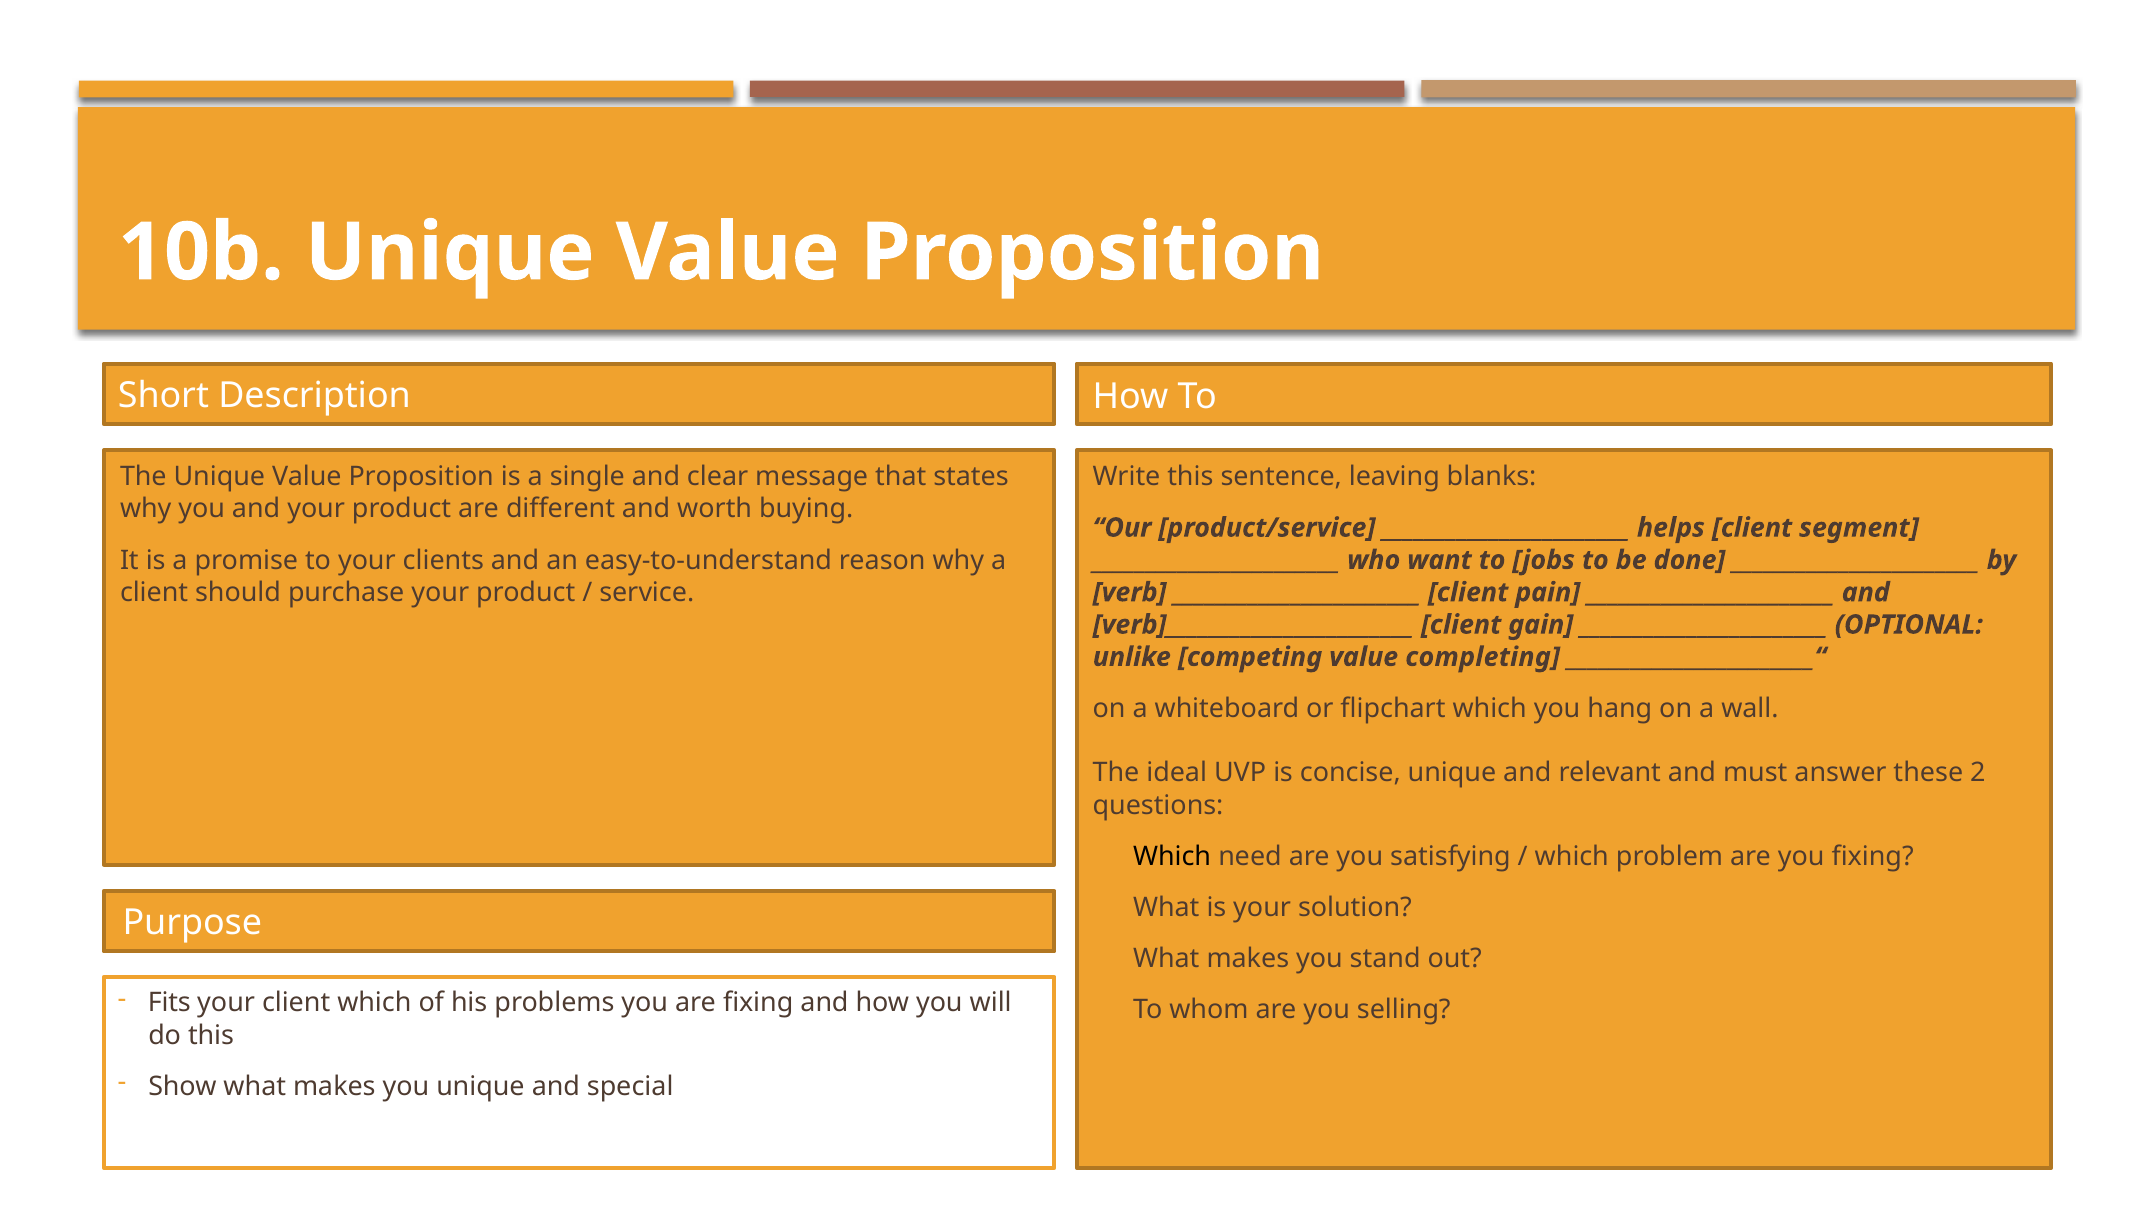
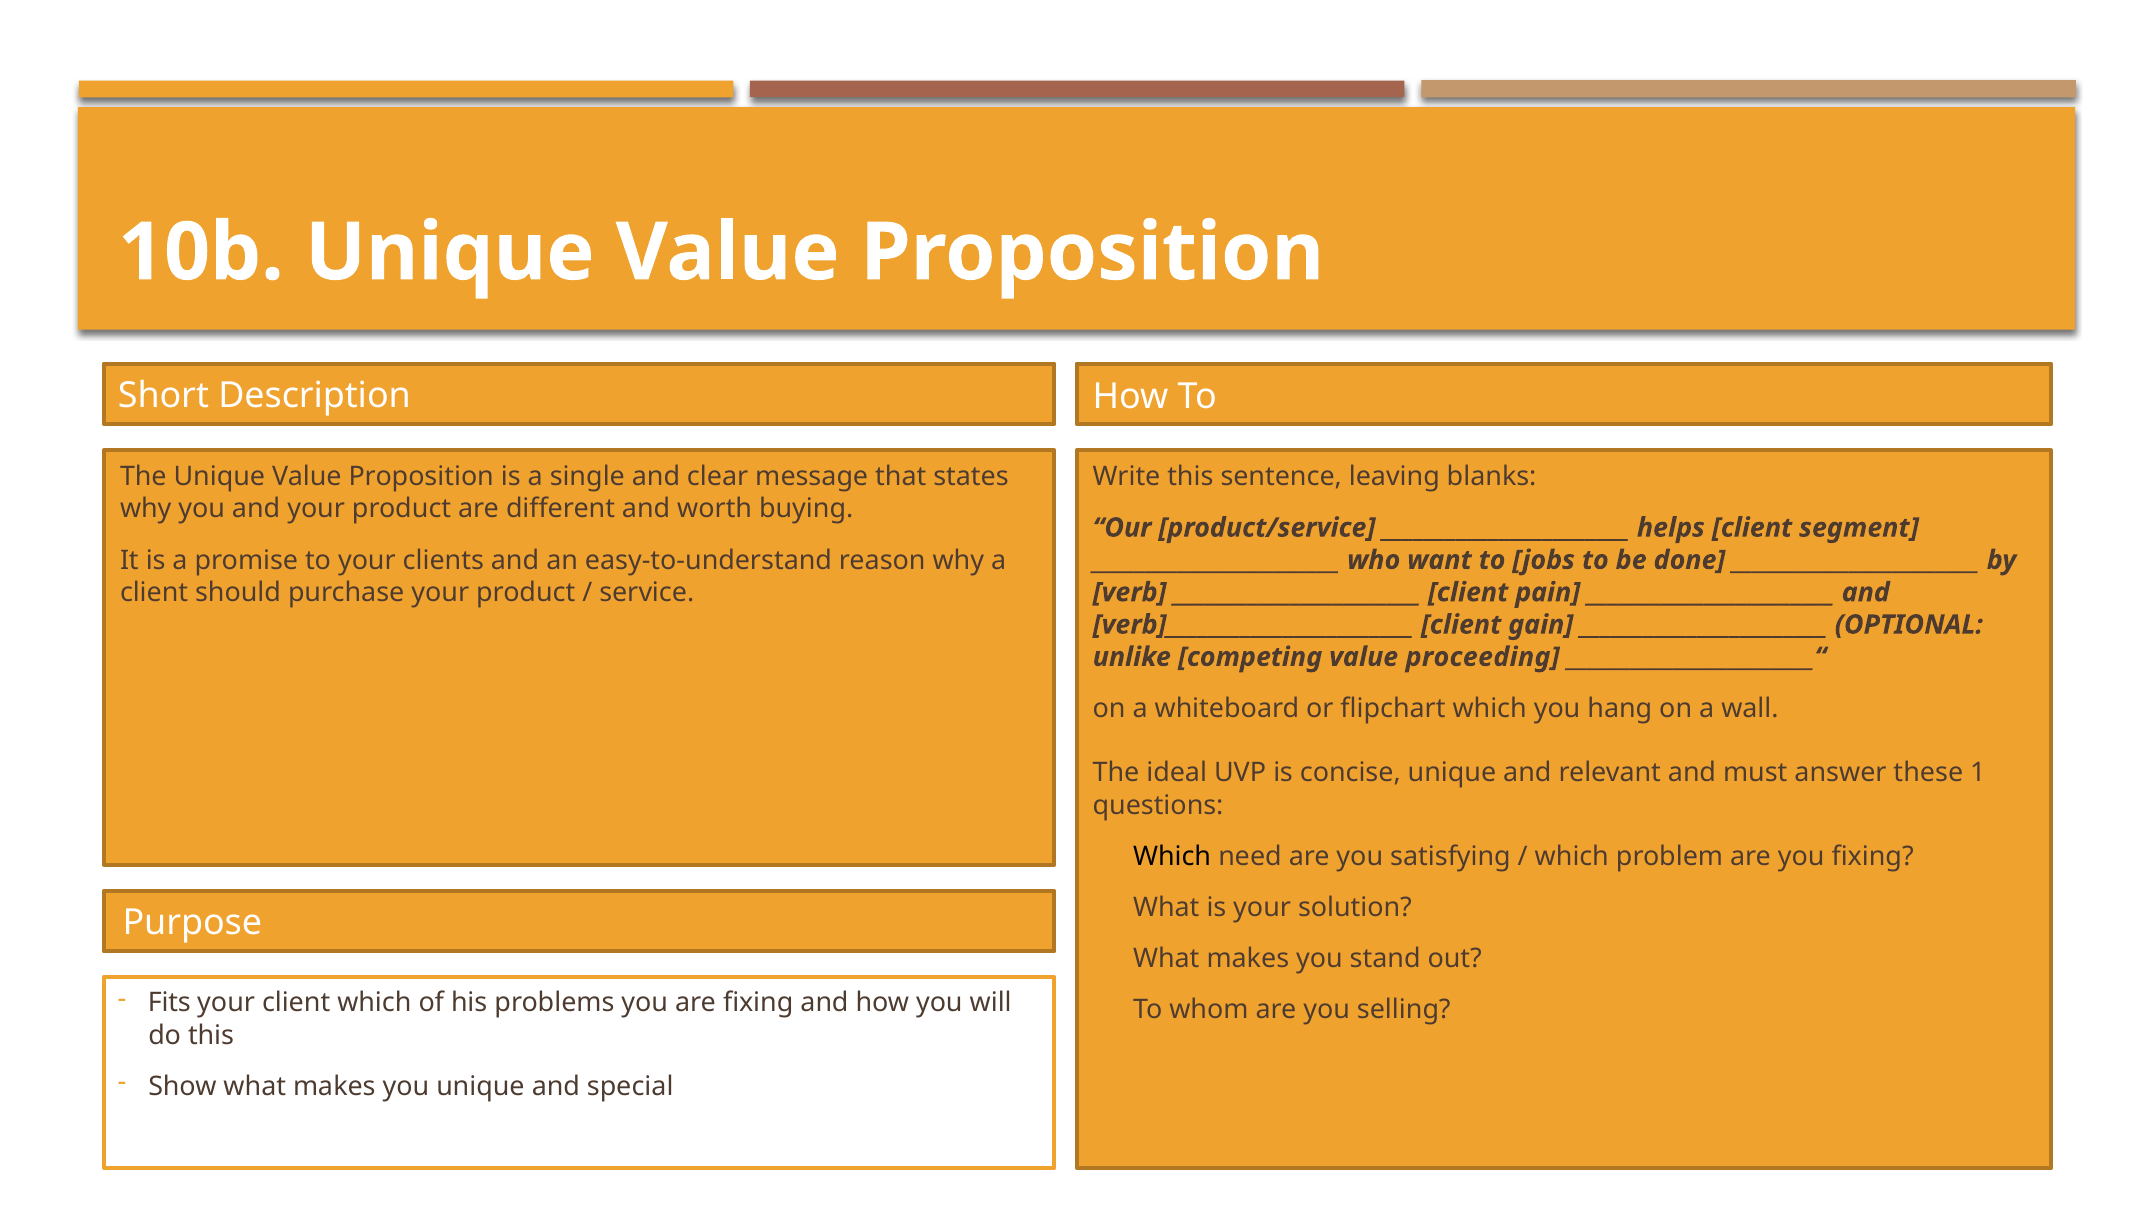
completing: completing -> proceeding
these 2: 2 -> 1
